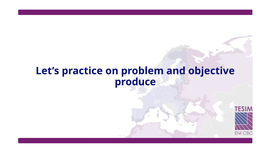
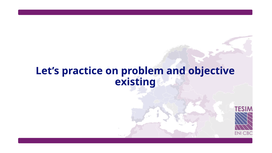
produce: produce -> existing
